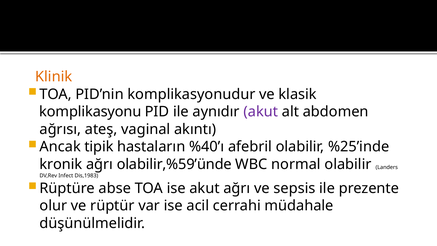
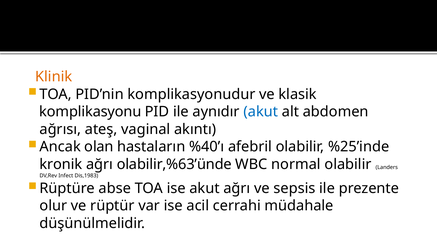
akut at (261, 112) colour: purple -> blue
tipik: tipik -> olan
olabilir,%59’ünde: olabilir,%59’ünde -> olabilir,%63’ünde
